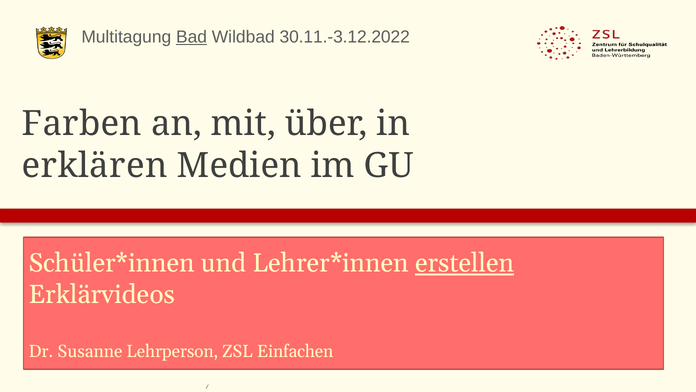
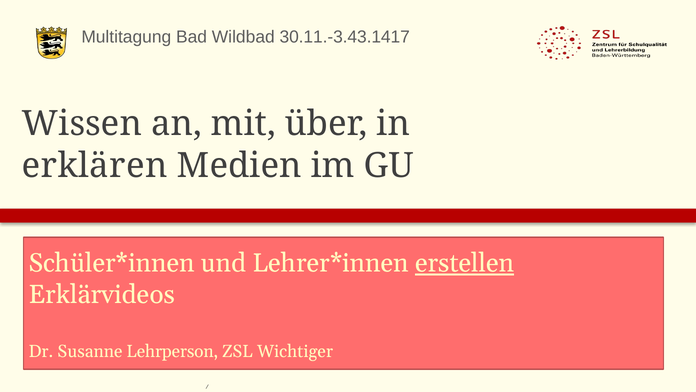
Bad underline: present -> none
30.11.-3.12.2022: 30.11.-3.12.2022 -> 30.11.-3.43.1417
Farben: Farben -> Wissen
Einfachen: Einfachen -> Wichtiger
